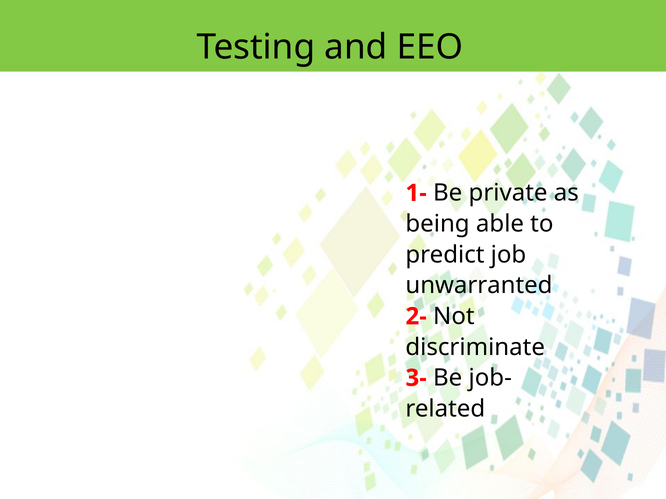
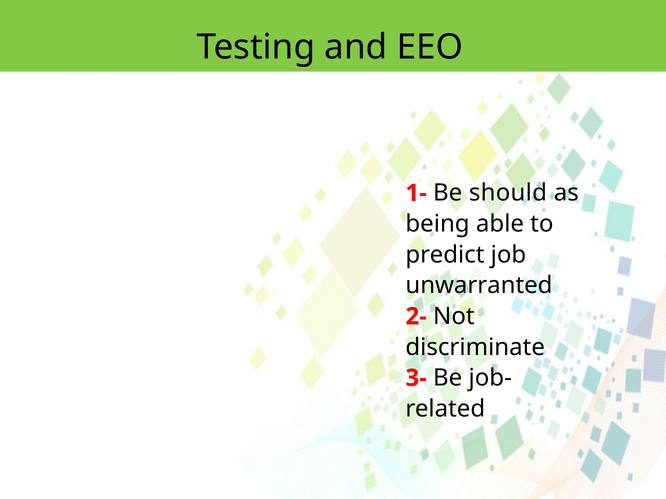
private: private -> should
